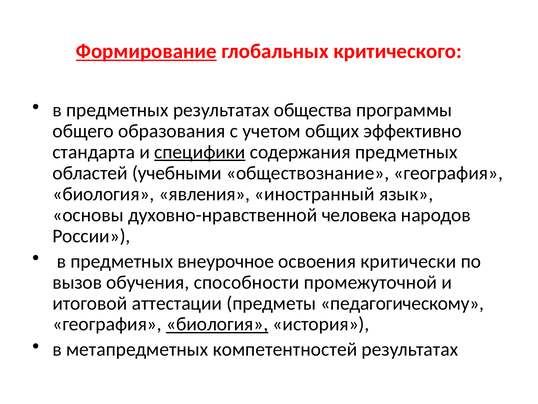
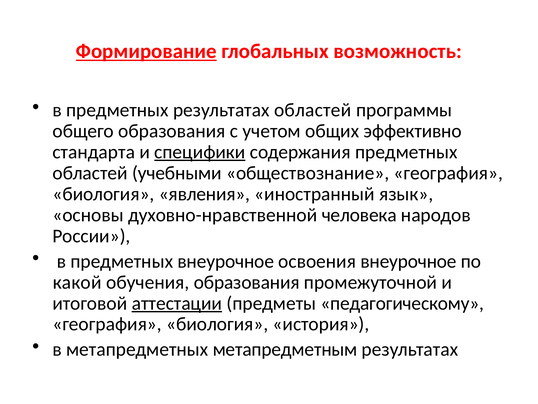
критического: критического -> возможность
результатах общества: общества -> областей
освоения критически: критически -> внеурочное
вызов: вызов -> какой
обучения способности: способности -> образования
аттестации underline: none -> present
биология at (217, 324) underline: present -> none
компетентностей: компетентностей -> метапредметным
